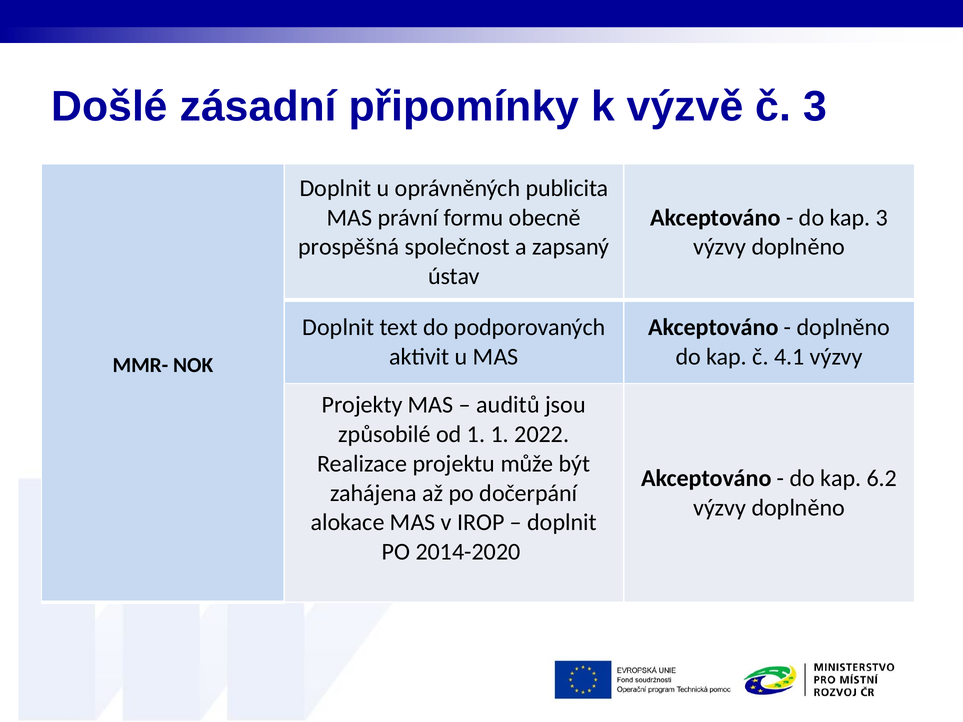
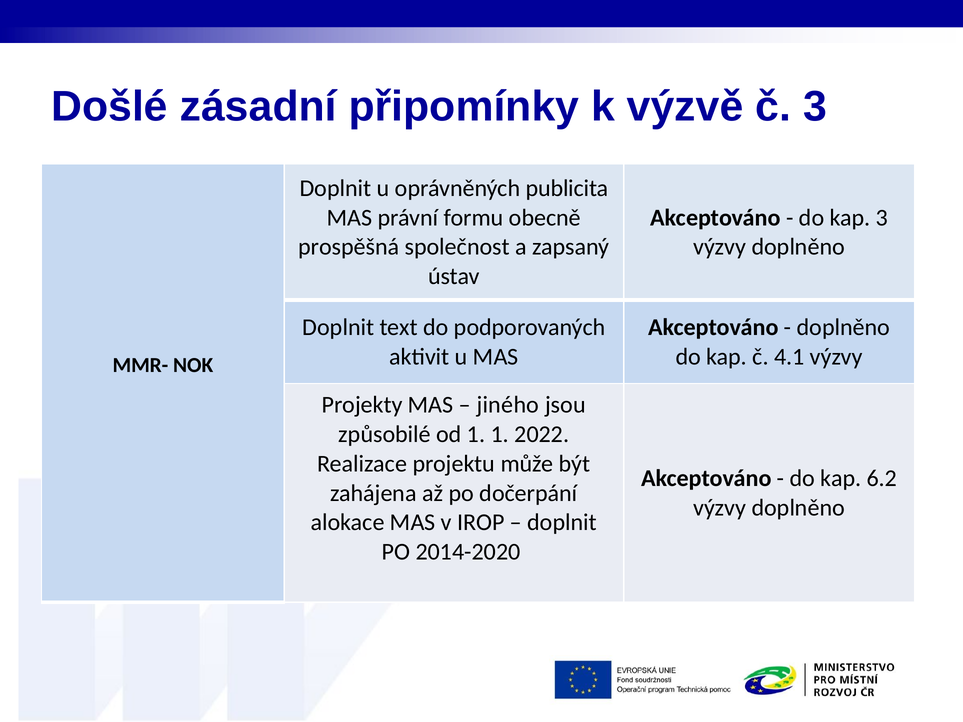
auditů: auditů -> jiného
